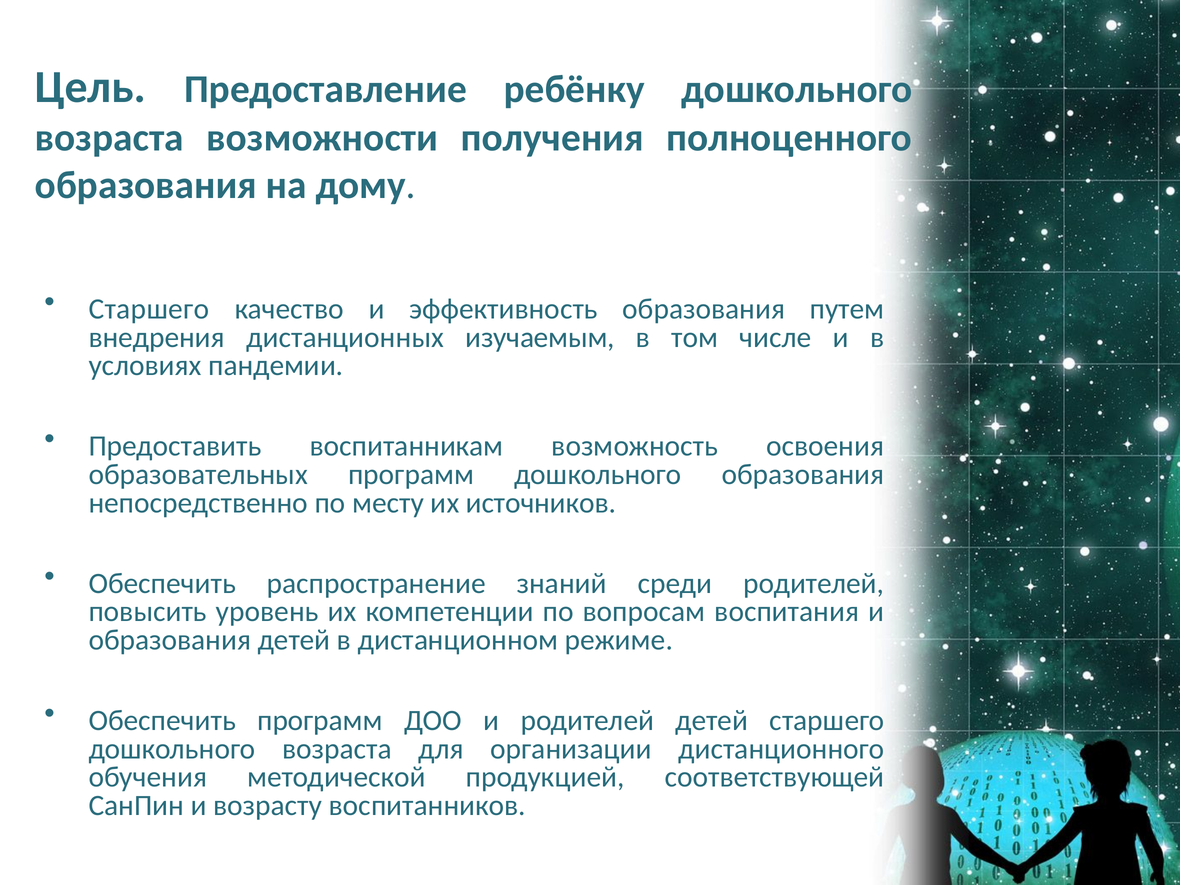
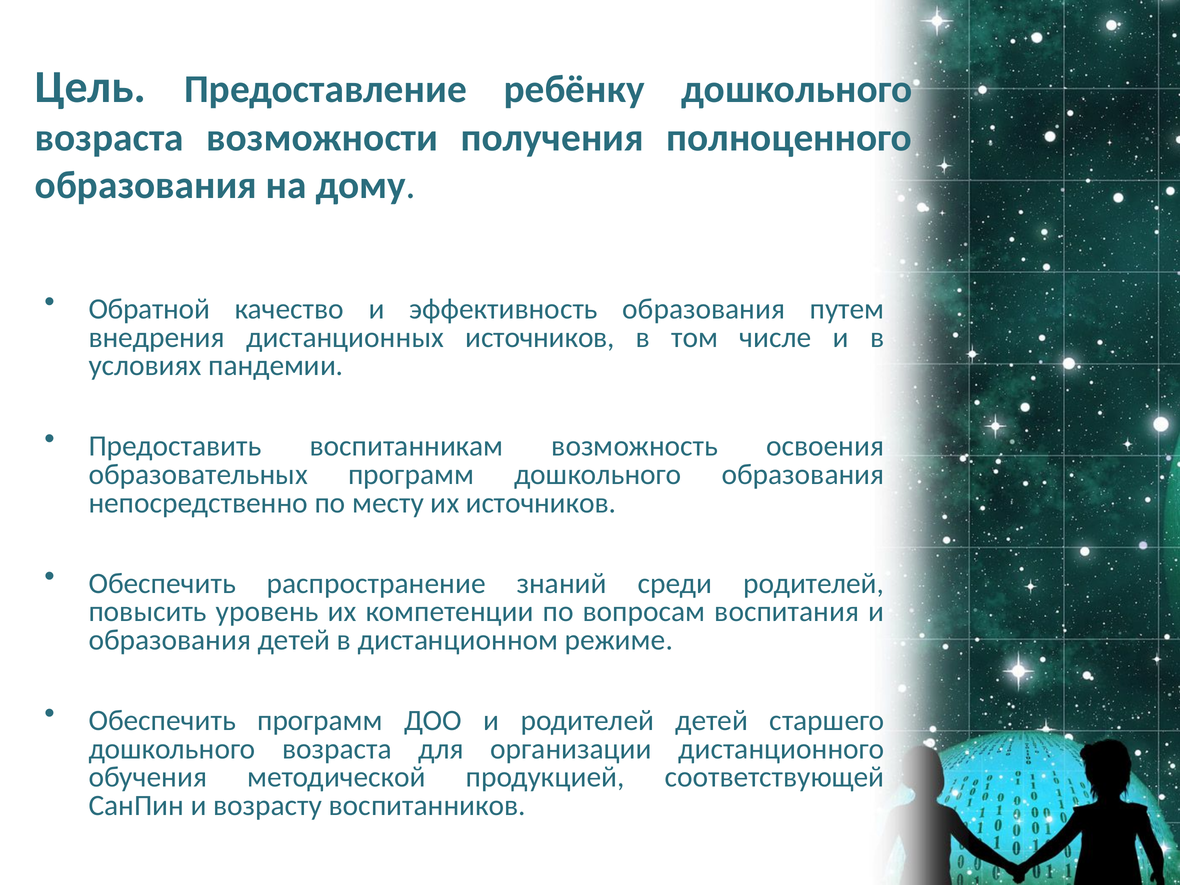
Старшего at (149, 309): Старшего -> Обратной
дистанционных изучаемым: изучаемым -> источников
